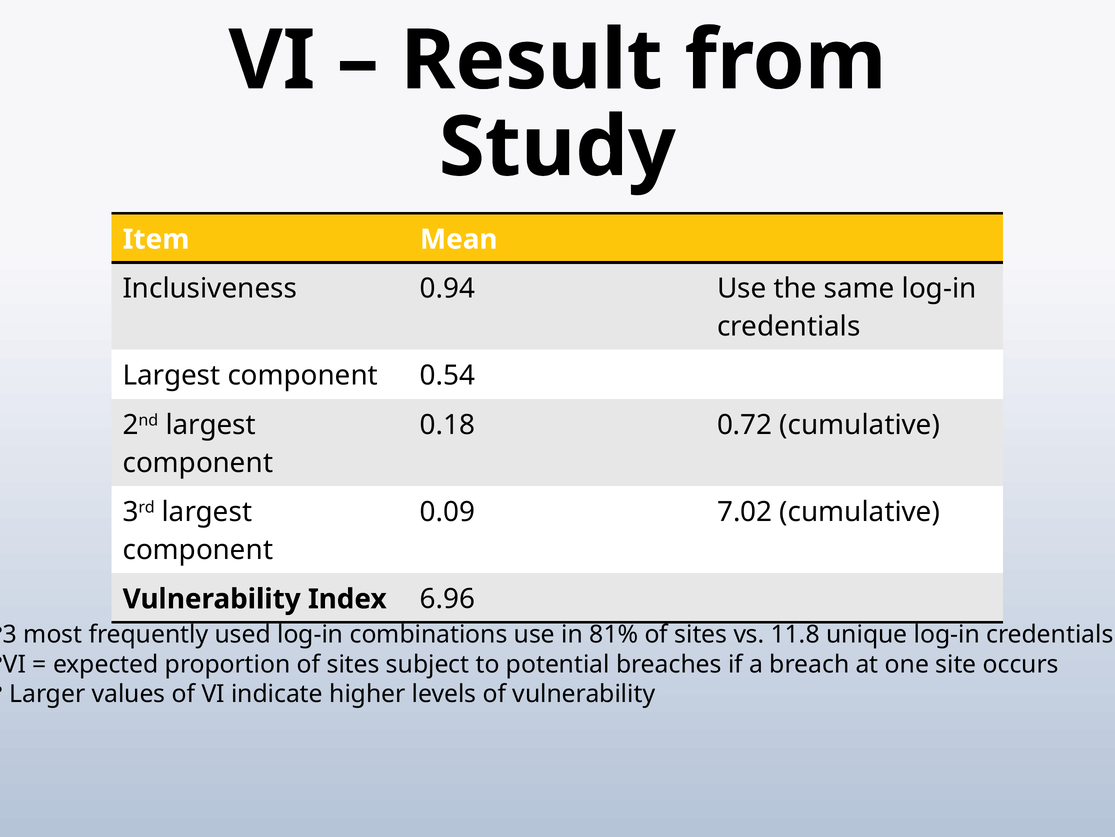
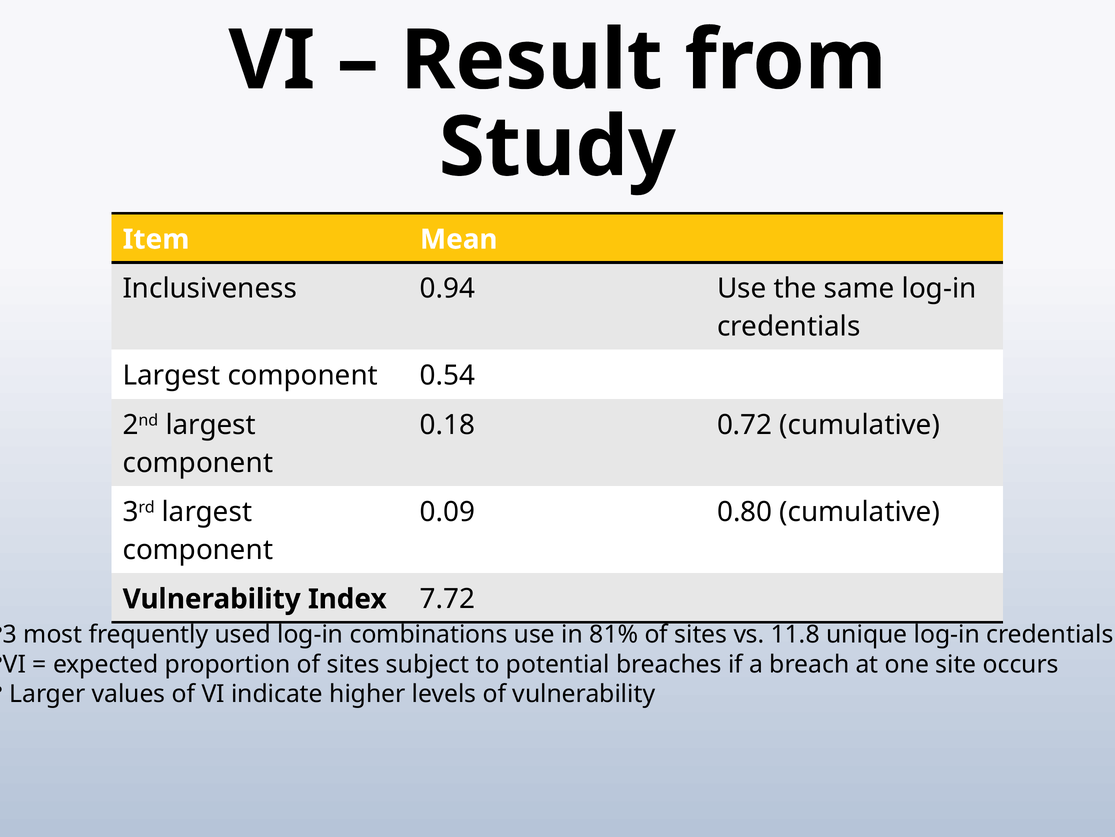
7.02: 7.02 -> 0.80
6.96: 6.96 -> 7.72
